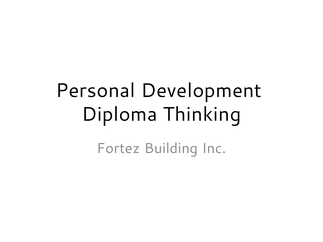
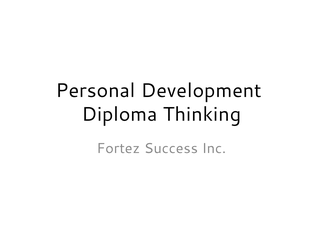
Building: Building -> Success
